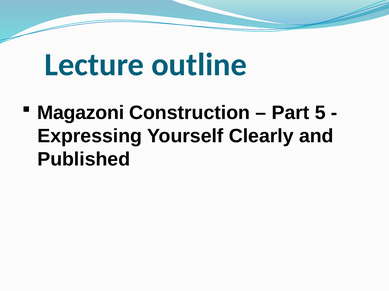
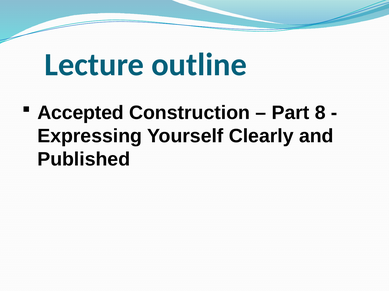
Magazoni: Magazoni -> Accepted
5: 5 -> 8
